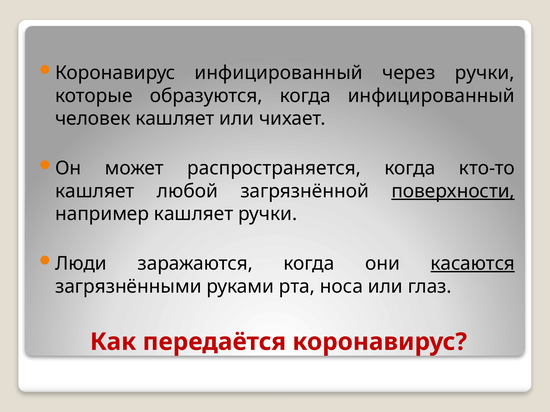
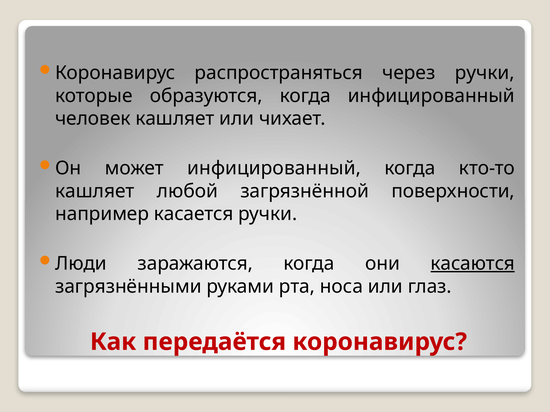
Коронавирус инфицированный: инфицированный -> распространяться
может распространяется: распространяется -> инфицированный
поверхности underline: present -> none
например кашляет: кашляет -> касается
